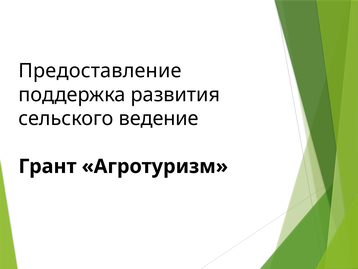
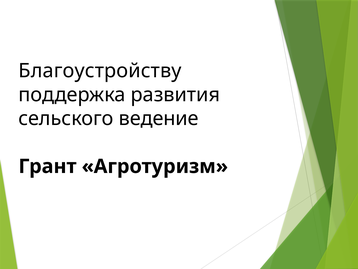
Предоставление: Предоставление -> Благоустройству
